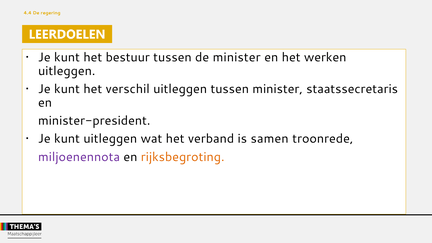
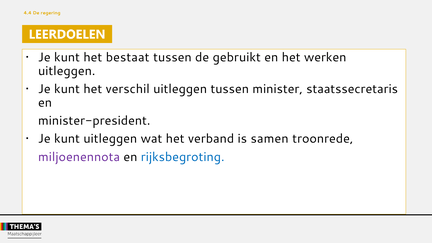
bestuur: bestuur -> bestaat
de minister: minister -> gebruikt
rijksbegroting colour: orange -> blue
